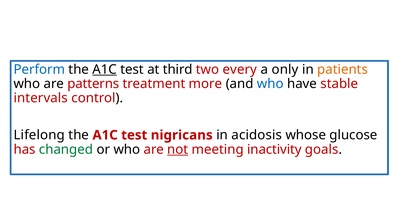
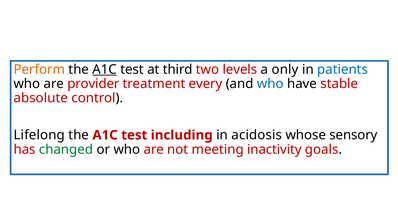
Perform colour: blue -> orange
every: every -> levels
patients colour: orange -> blue
patterns: patterns -> provider
more: more -> every
intervals: intervals -> absolute
nigricans: nigricans -> including
glucose: glucose -> sensory
not underline: present -> none
